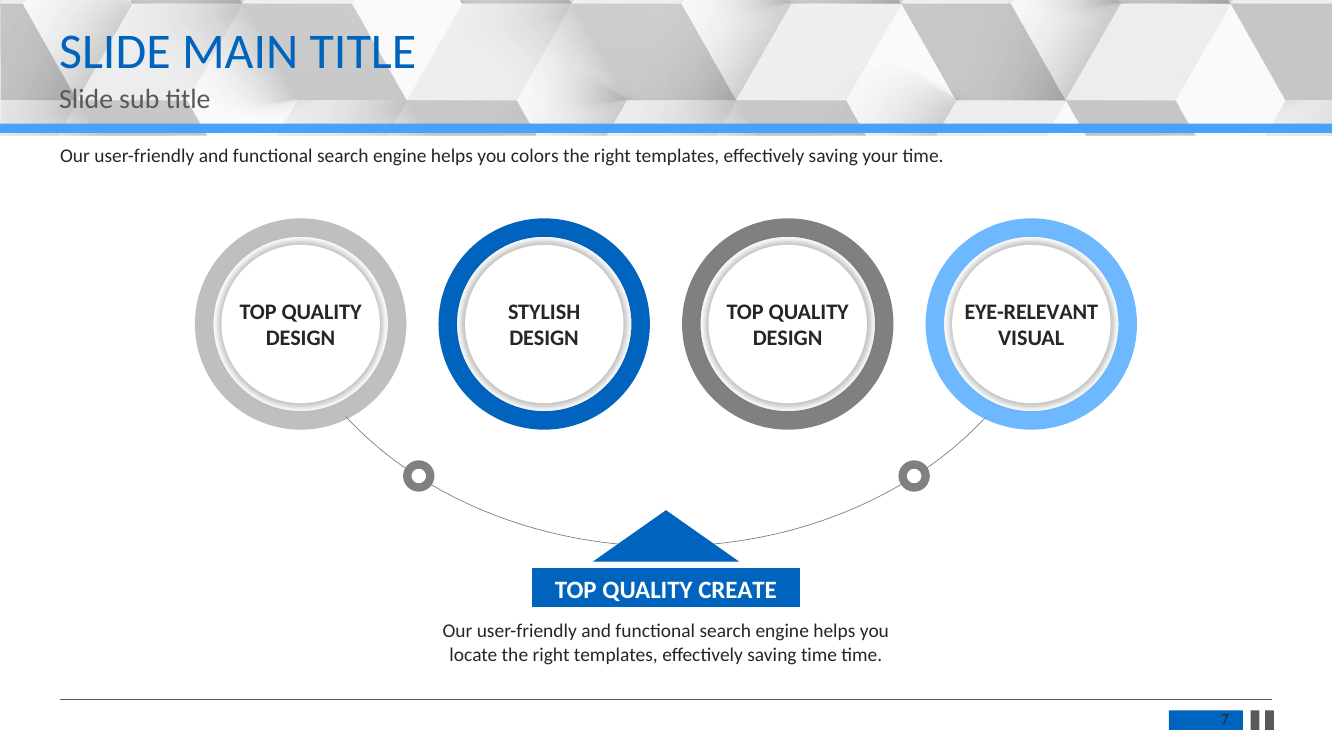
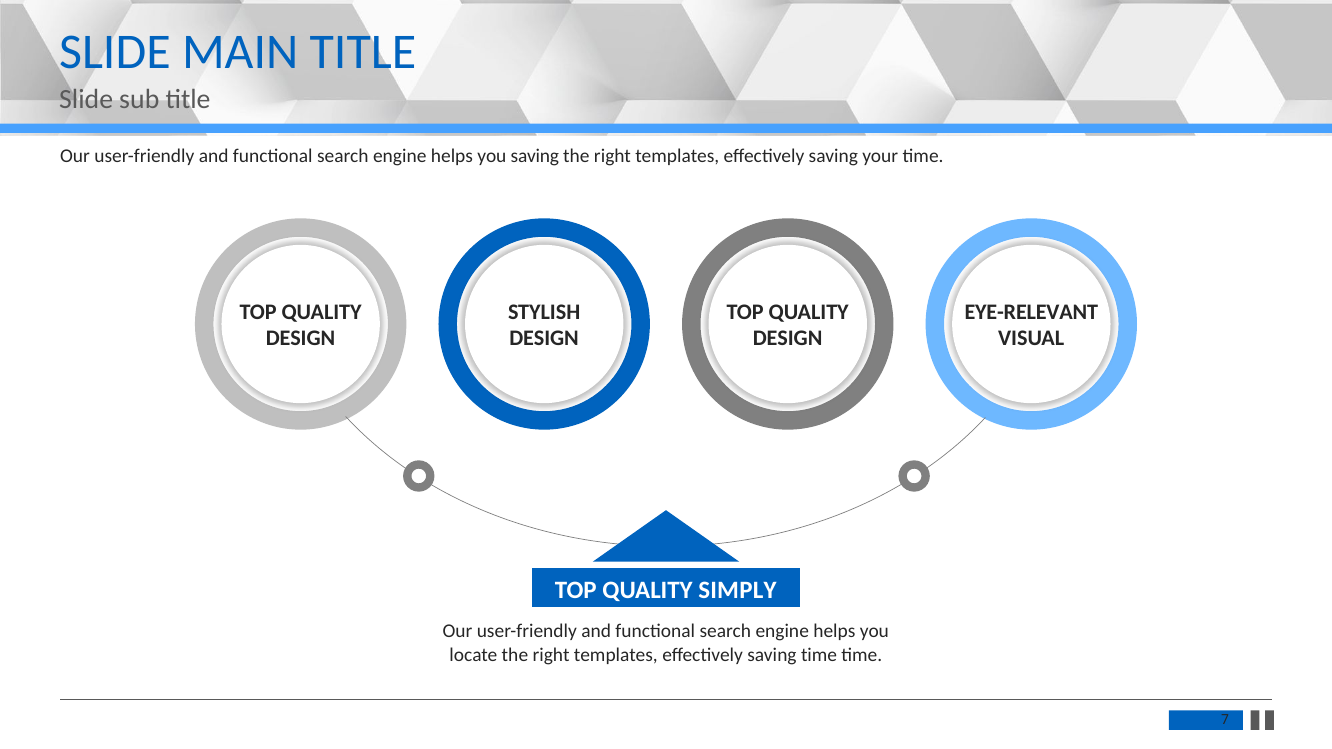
you colors: colors -> saving
CREATE: CREATE -> SIMPLY
